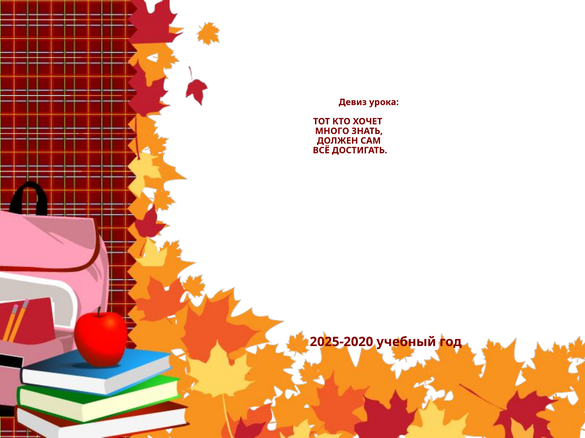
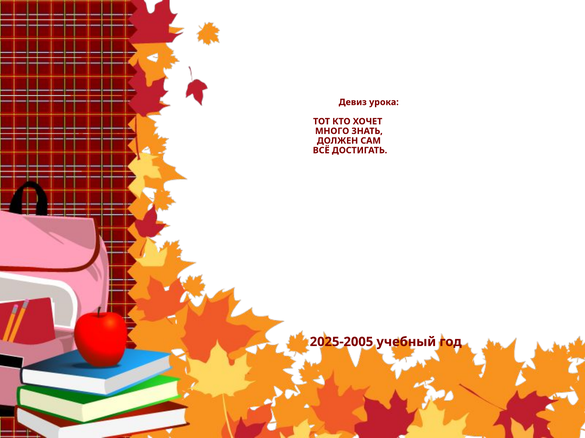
2025-2020: 2025-2020 -> 2025-2005
